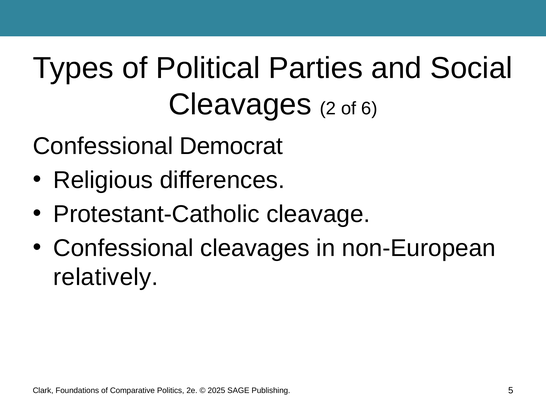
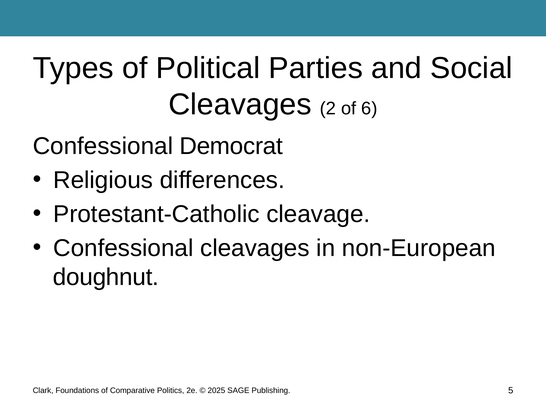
relatively: relatively -> doughnut
